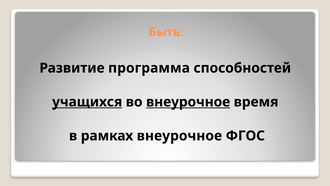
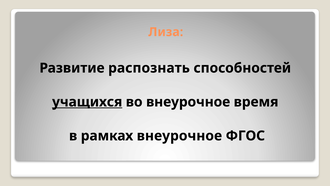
Быть: Быть -> Лиза
программа: программа -> распознать
внеурочное at (188, 102) underline: present -> none
